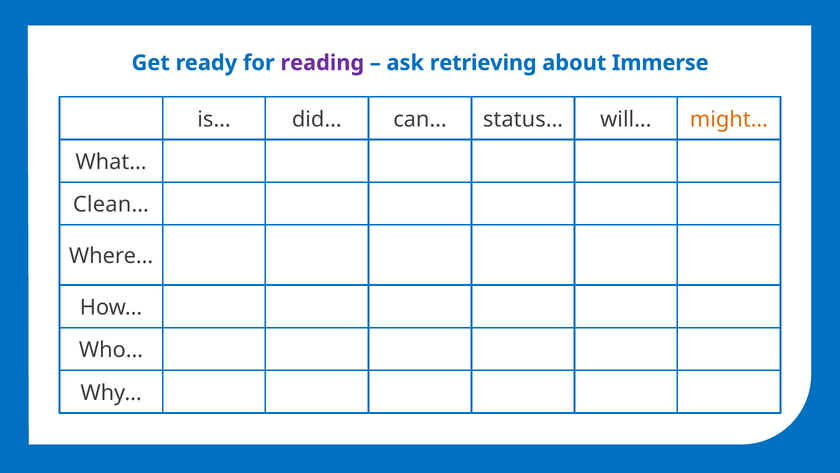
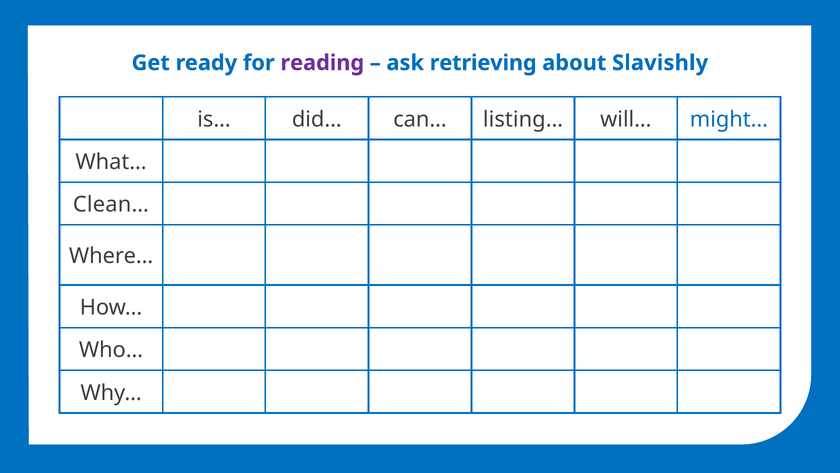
Immerse: Immerse -> Slavishly
status…: status… -> listing…
might… colour: orange -> blue
